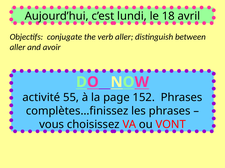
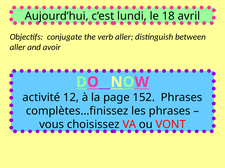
55: 55 -> 12
